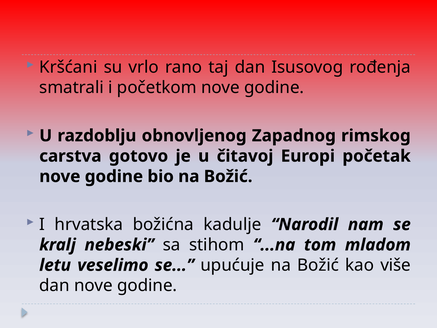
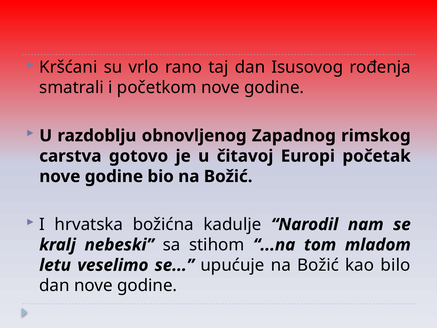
više: više -> bilo
